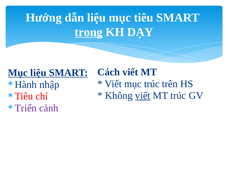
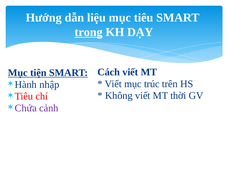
Mục liệu: liệu -> tiện
viết at (143, 96) underline: present -> none
MT trúc: trúc -> thời
Triển: Triển -> Chứa
